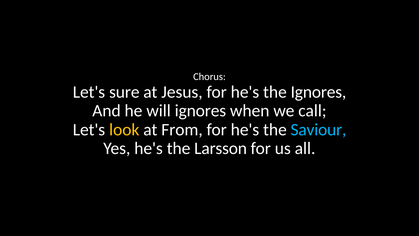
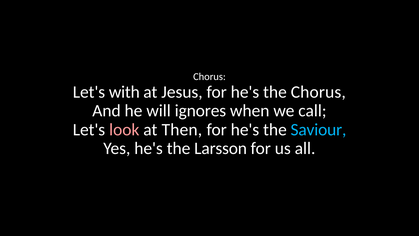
sure: sure -> with
the Ignores: Ignores -> Chorus
look colour: yellow -> pink
From: From -> Then
